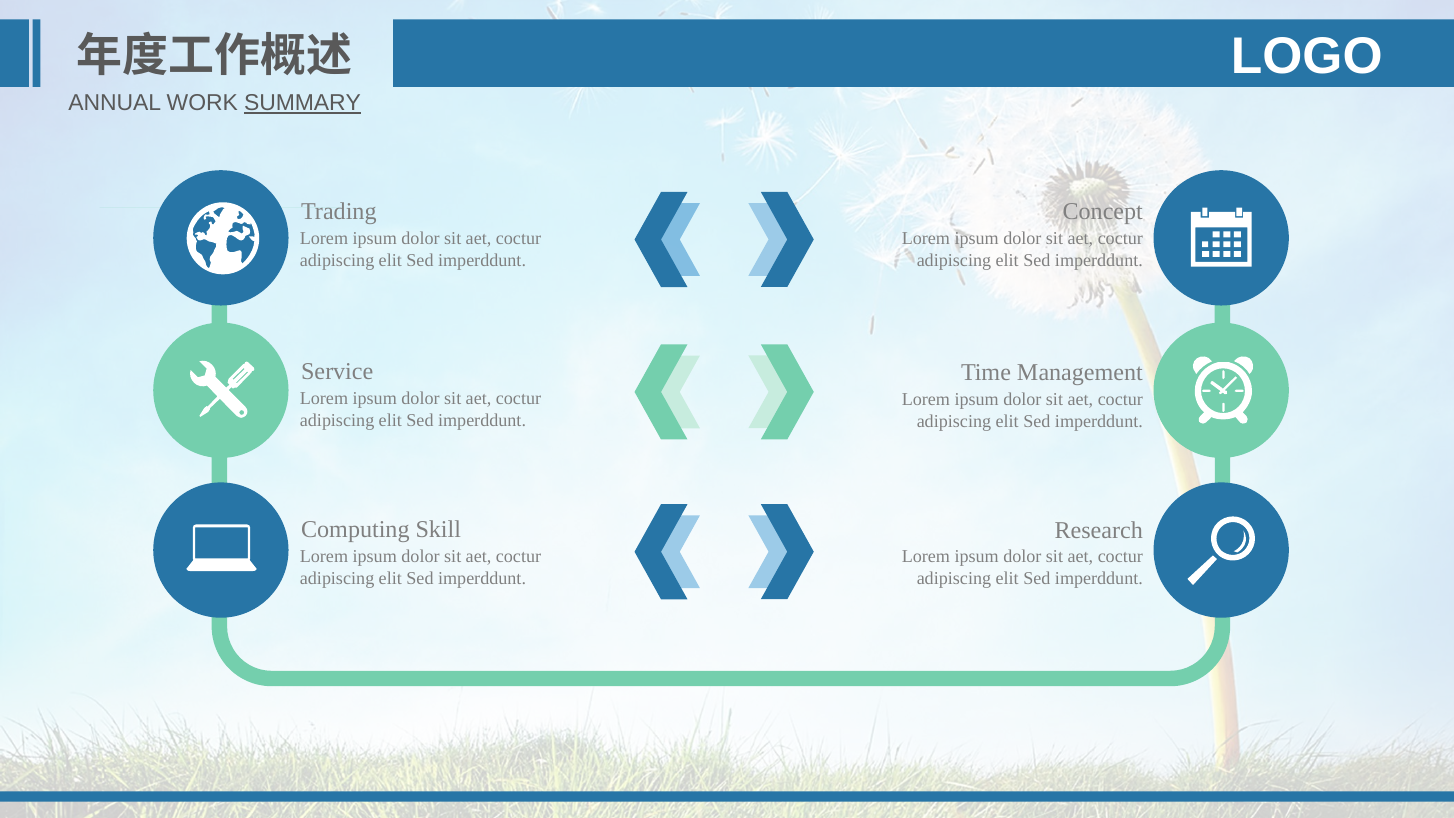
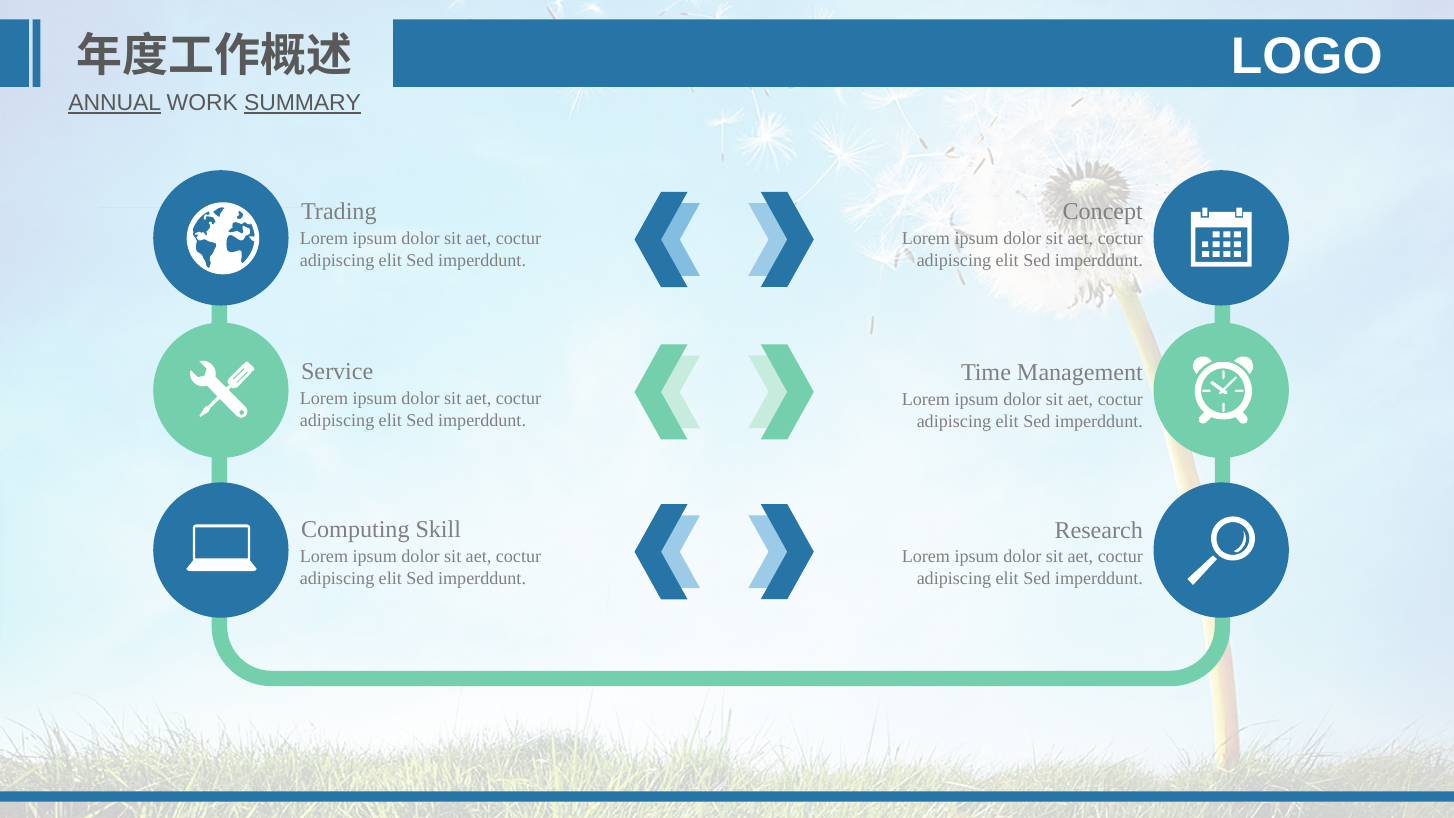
ANNUAL underline: none -> present
